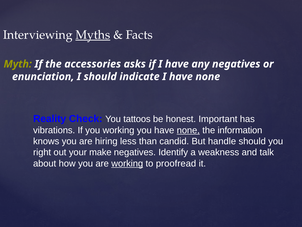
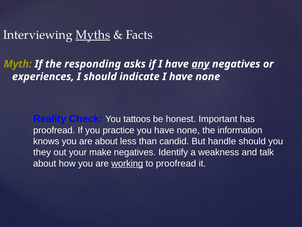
accessories: accessories -> responding
any underline: none -> present
enunciation: enunciation -> experiences
vibrations at (54, 130): vibrations -> proofread
you working: working -> practice
none at (188, 130) underline: present -> none
are hiring: hiring -> about
right: right -> they
